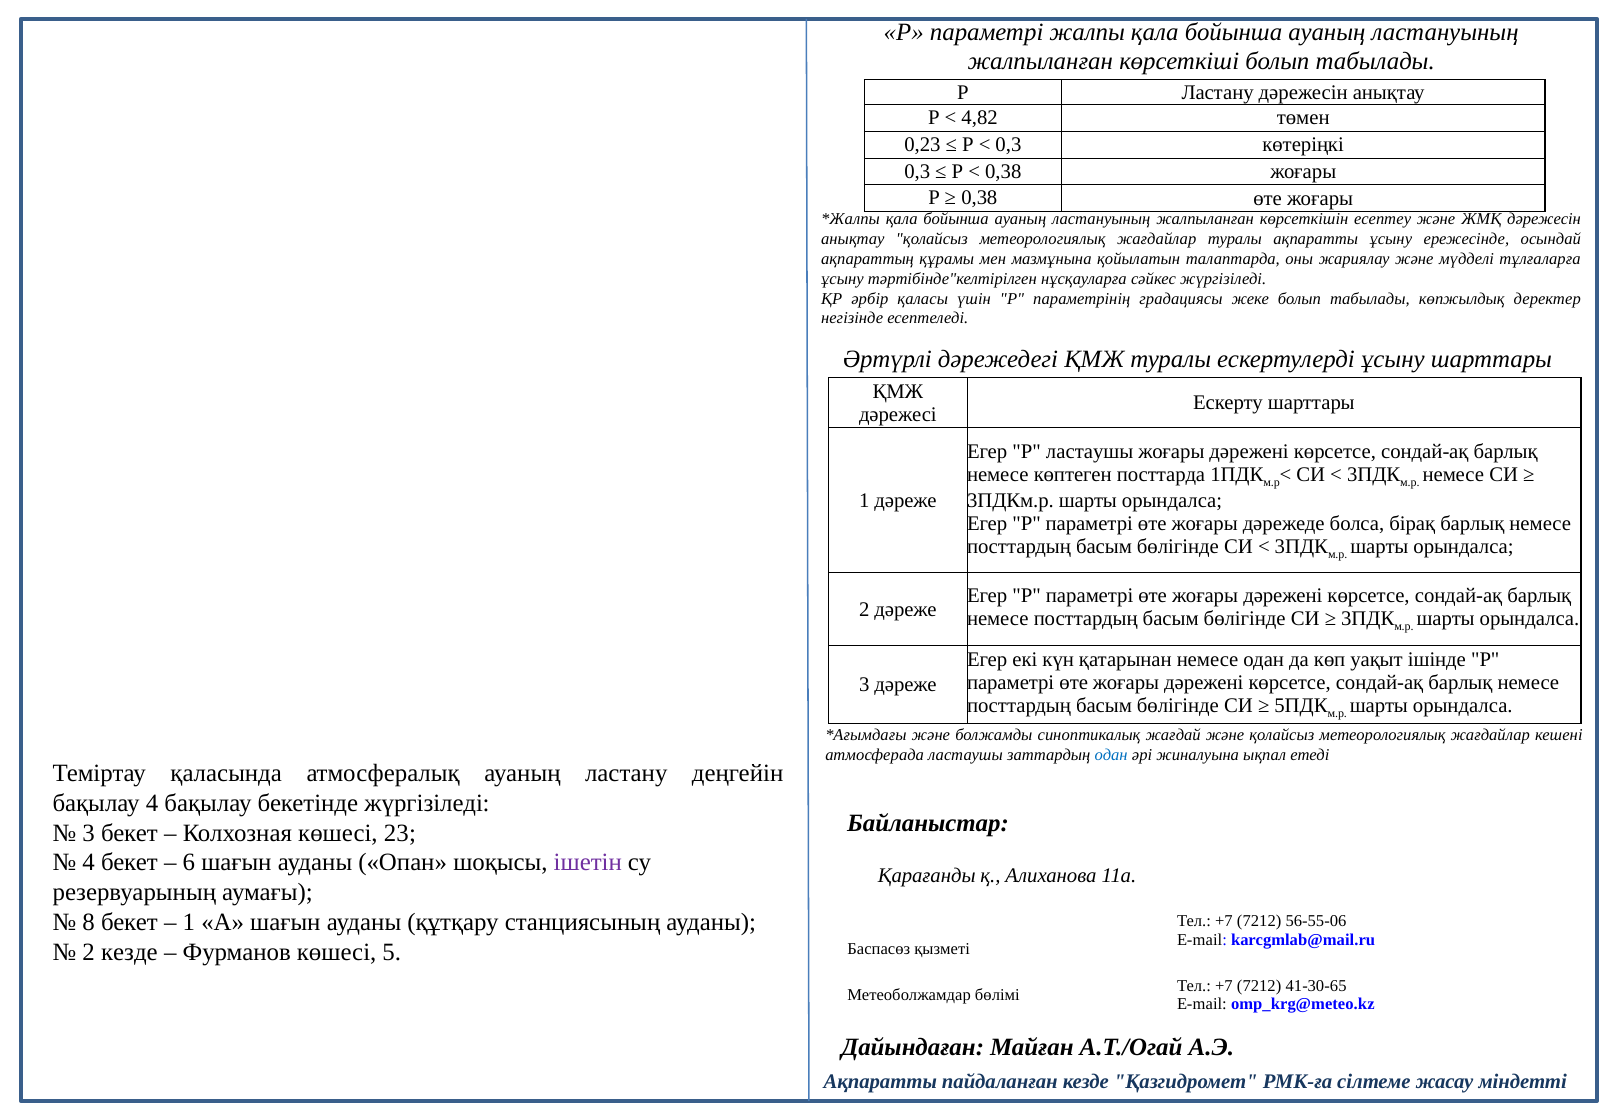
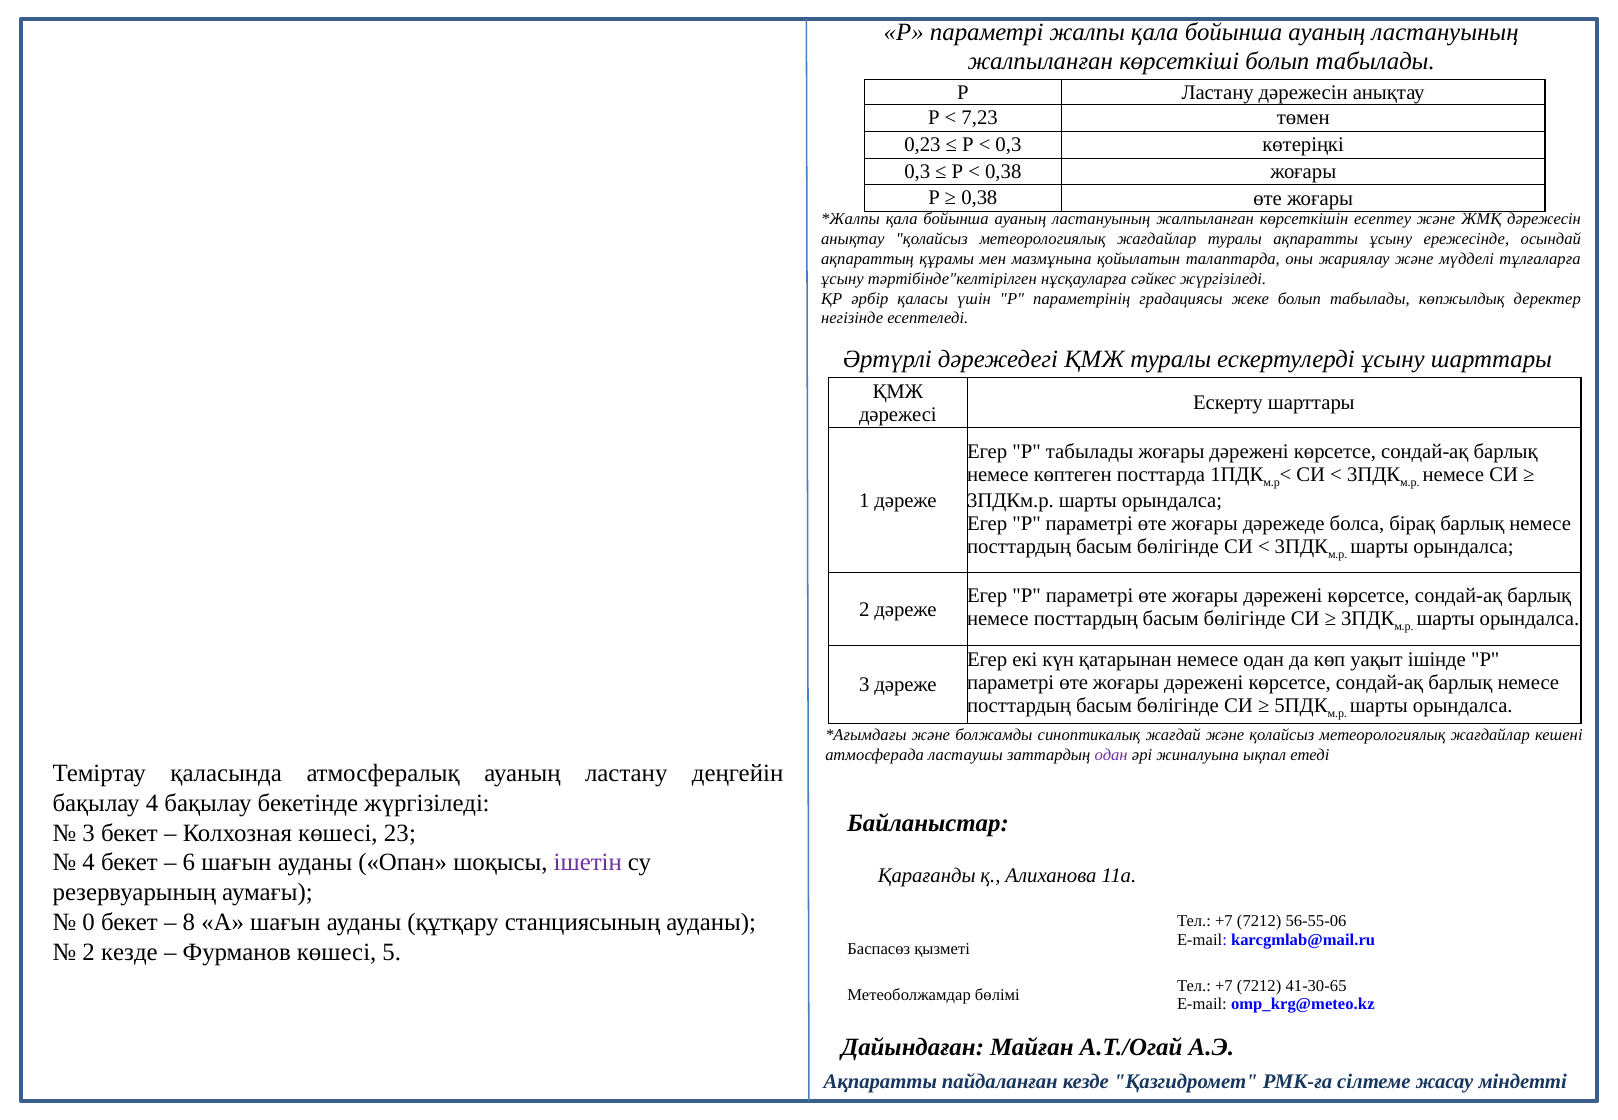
4,82: 4,82 -> 7,23
Р ластаушы: ластаушы -> табылады
одан at (1111, 755) colour: blue -> purple
8: 8 -> 0
1 at (189, 923): 1 -> 8
